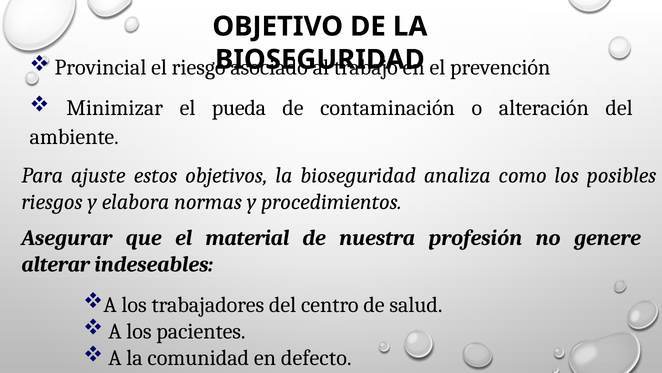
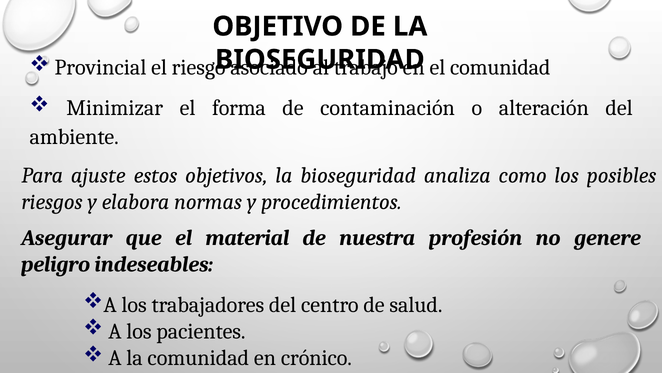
el prevención: prevención -> comunidad
pueda: pueda -> forma
alterar: alterar -> peligro
defecto: defecto -> crónico
